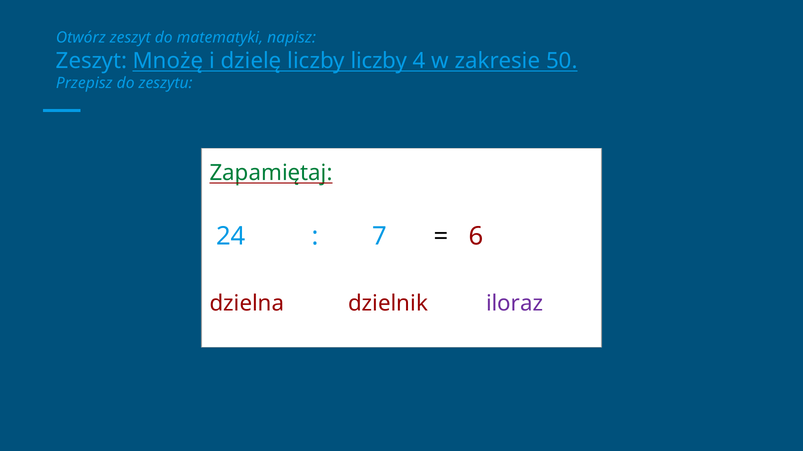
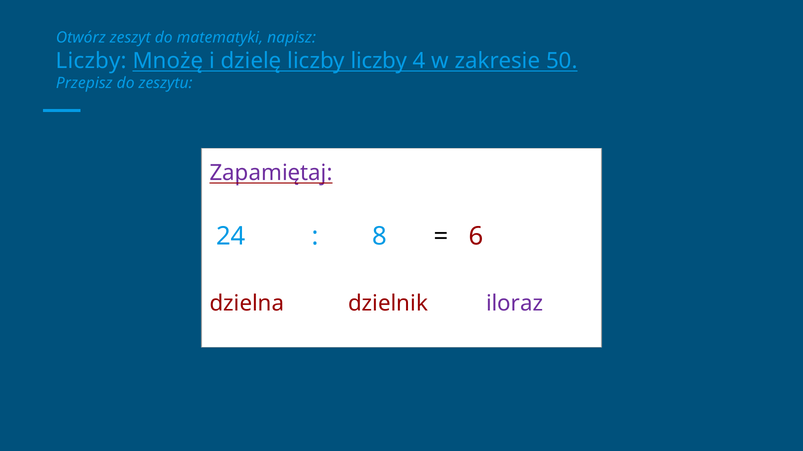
Zeszyt at (92, 61): Zeszyt -> Liczby
Zapamiętaj colour: green -> purple
7: 7 -> 8
